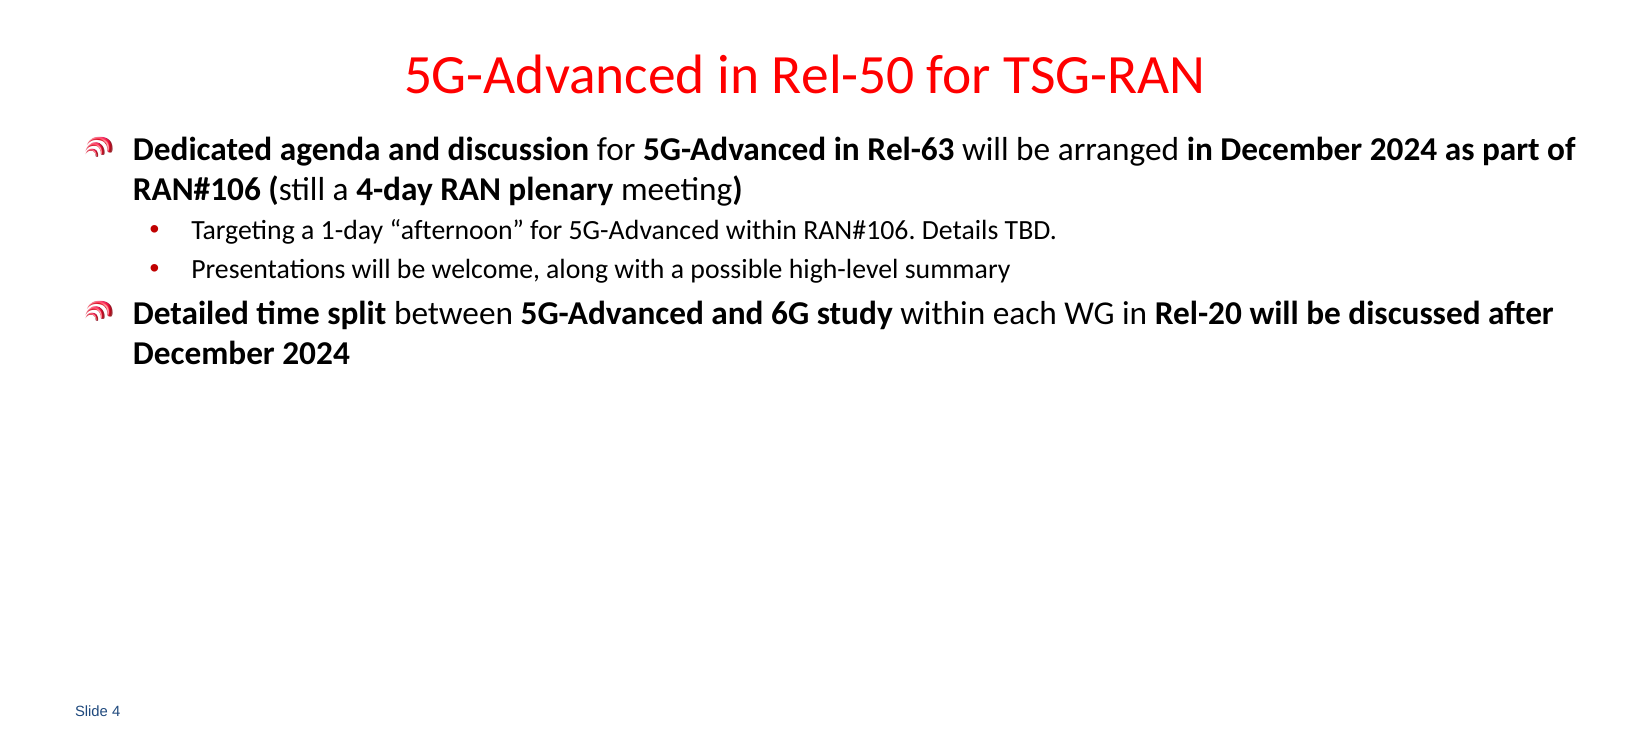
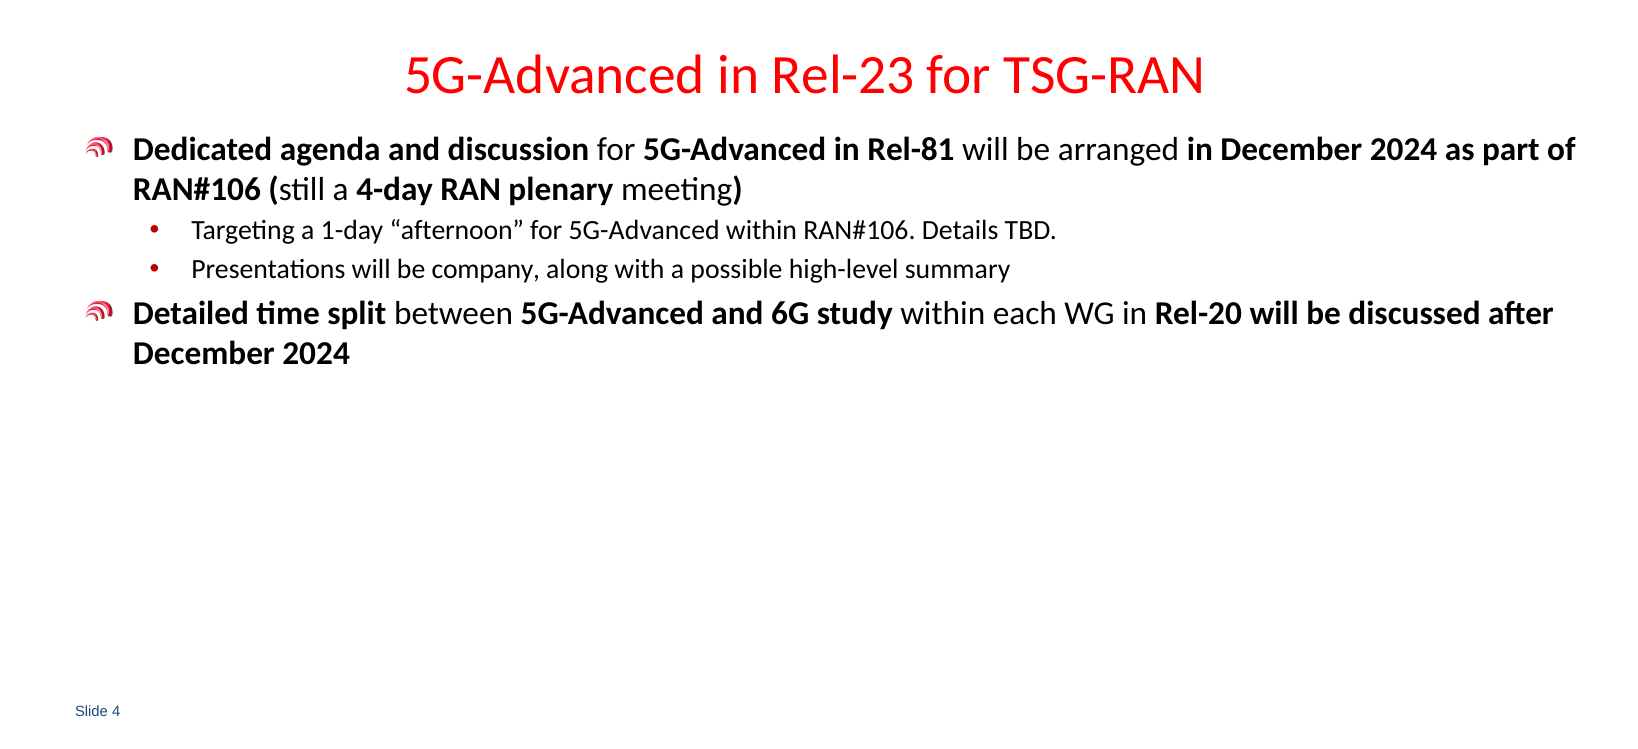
Rel-50: Rel-50 -> Rel-23
Rel-63: Rel-63 -> Rel-81
welcome: welcome -> company
